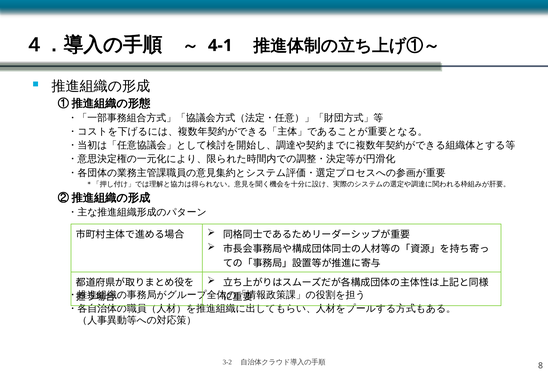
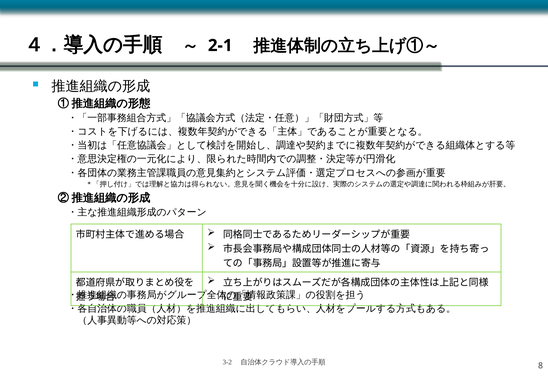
4-1: 4-1 -> 2-1
